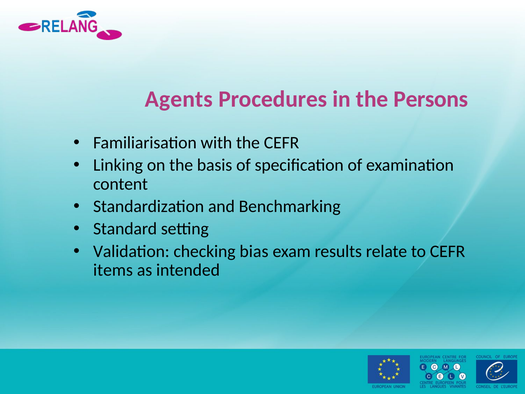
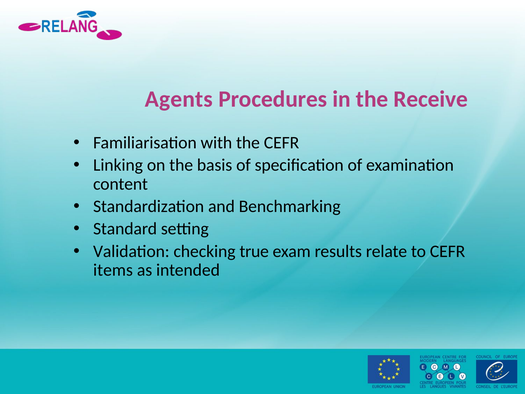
Persons: Persons -> Receive
bias: bias -> true
